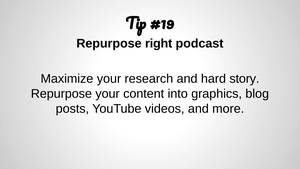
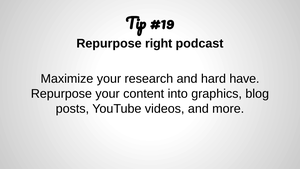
story: story -> have
